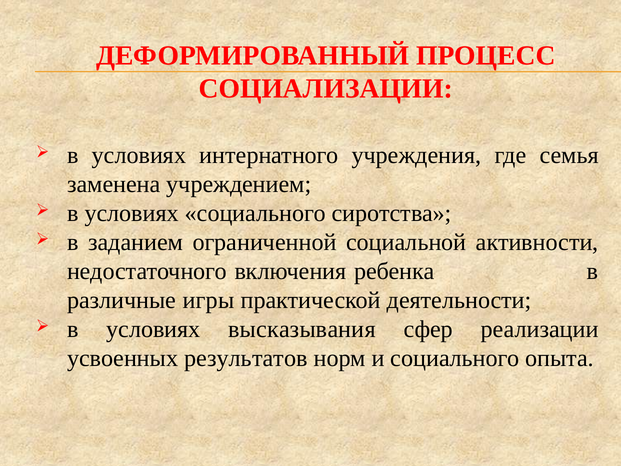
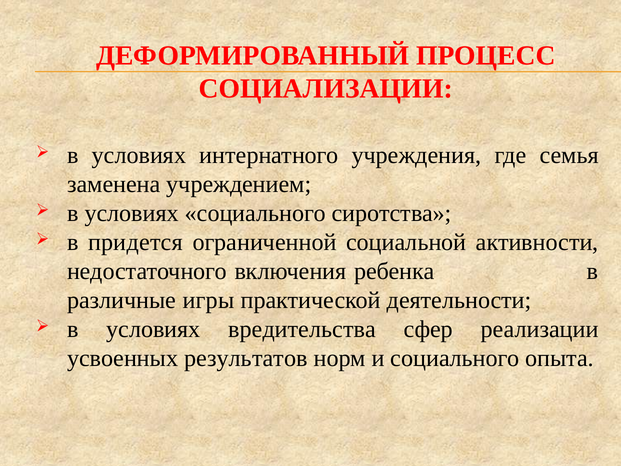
заданием: заданием -> придется
высказывания: высказывания -> вредительства
